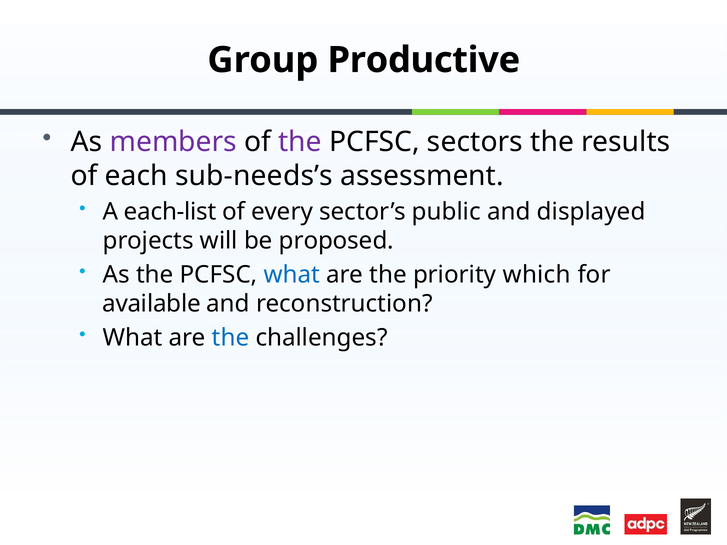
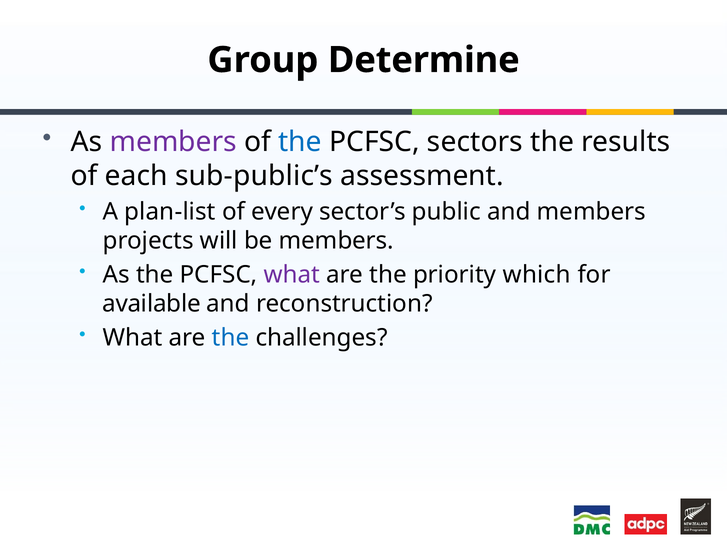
Productive: Productive -> Determine
the at (300, 142) colour: purple -> blue
sub-needs’s: sub-needs’s -> sub-public’s
each-list: each-list -> plan-list
and displayed: displayed -> members
be proposed: proposed -> members
what at (292, 275) colour: blue -> purple
